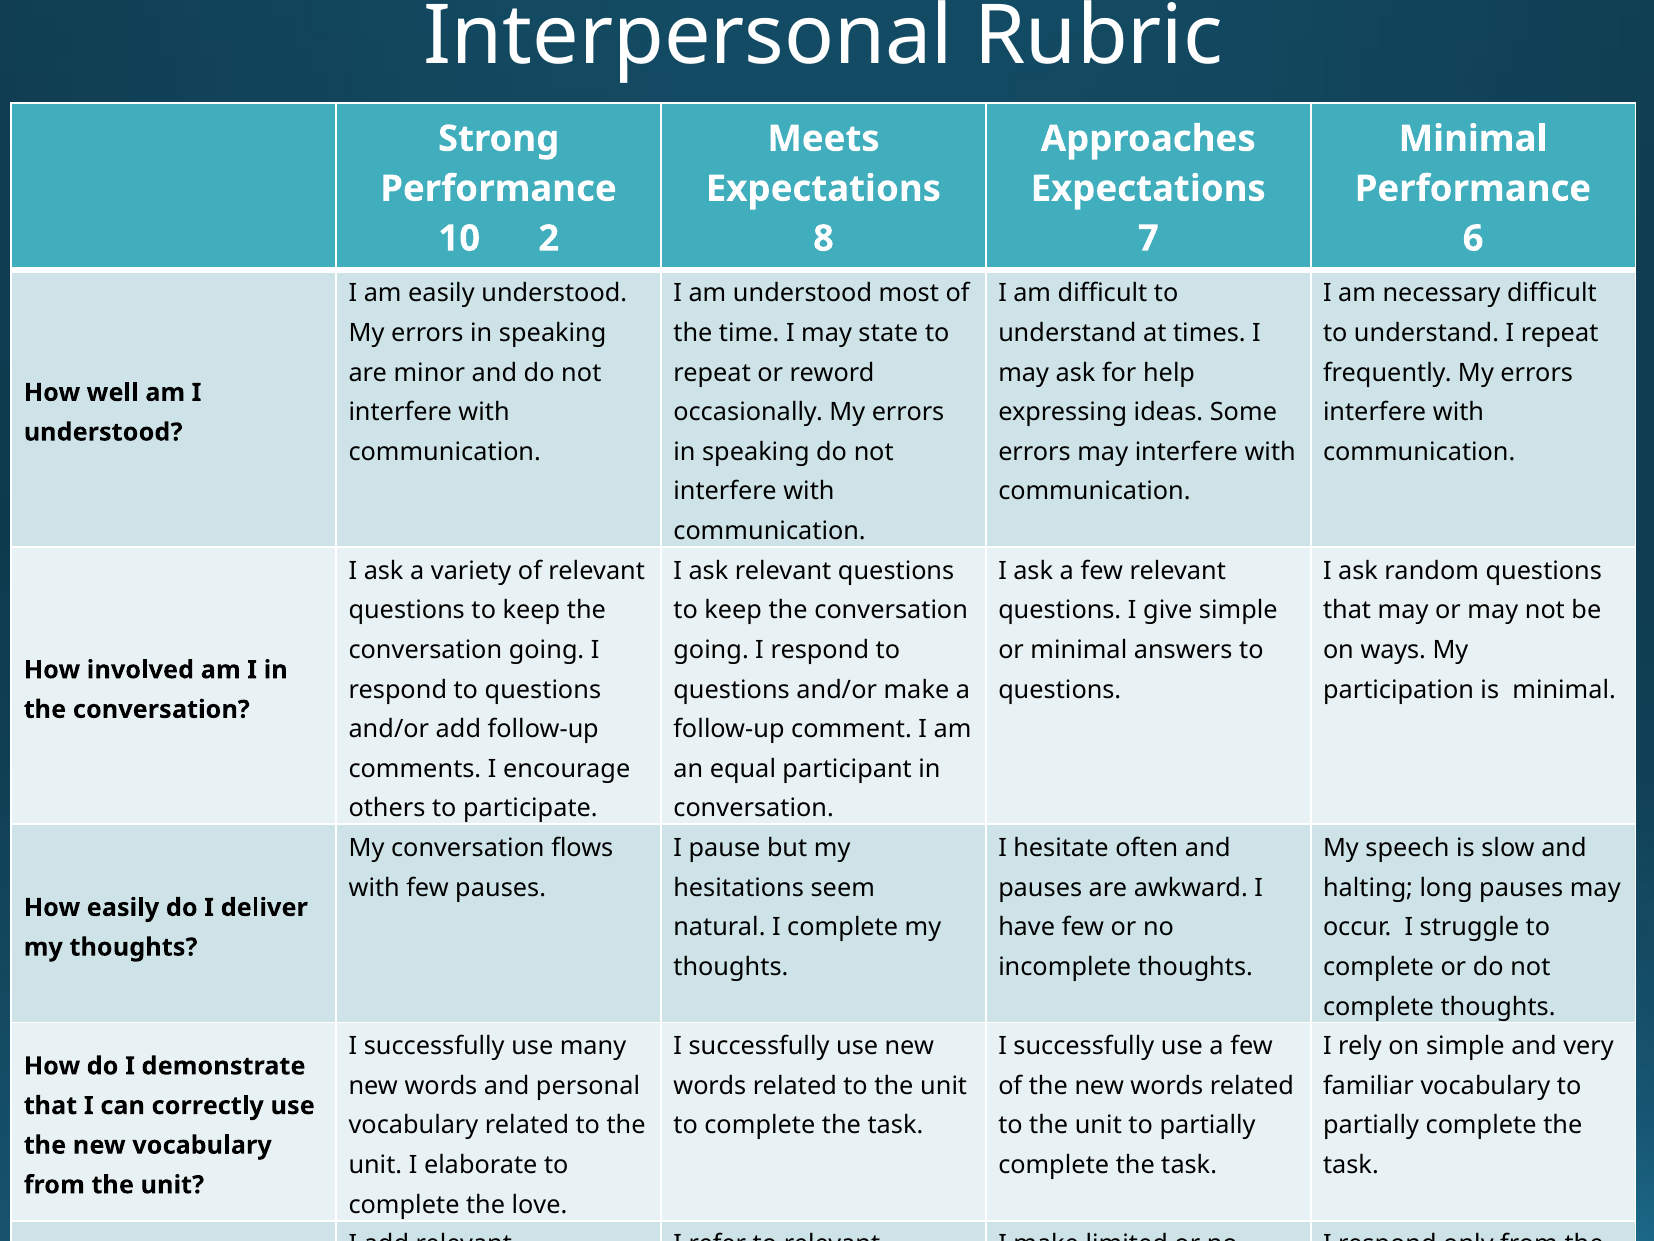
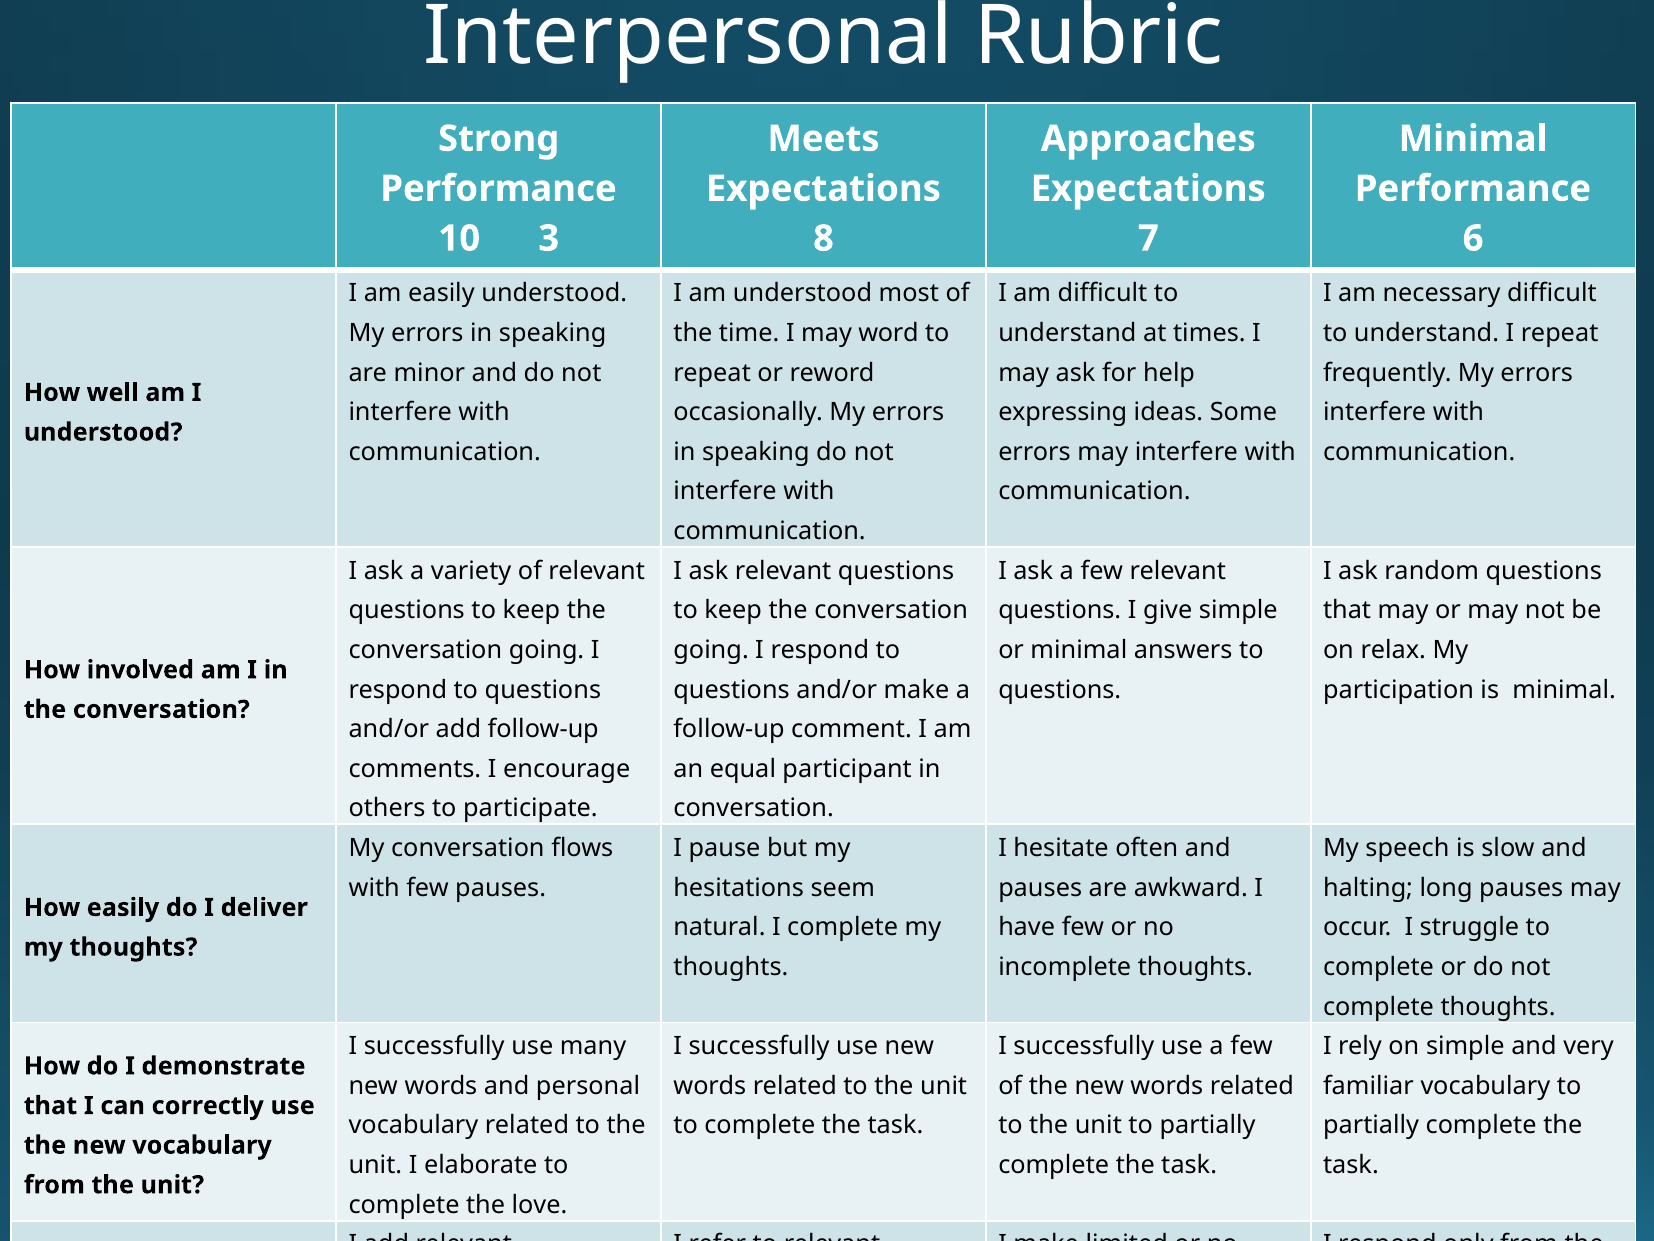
2: 2 -> 3
state: state -> word
ways: ways -> relax
